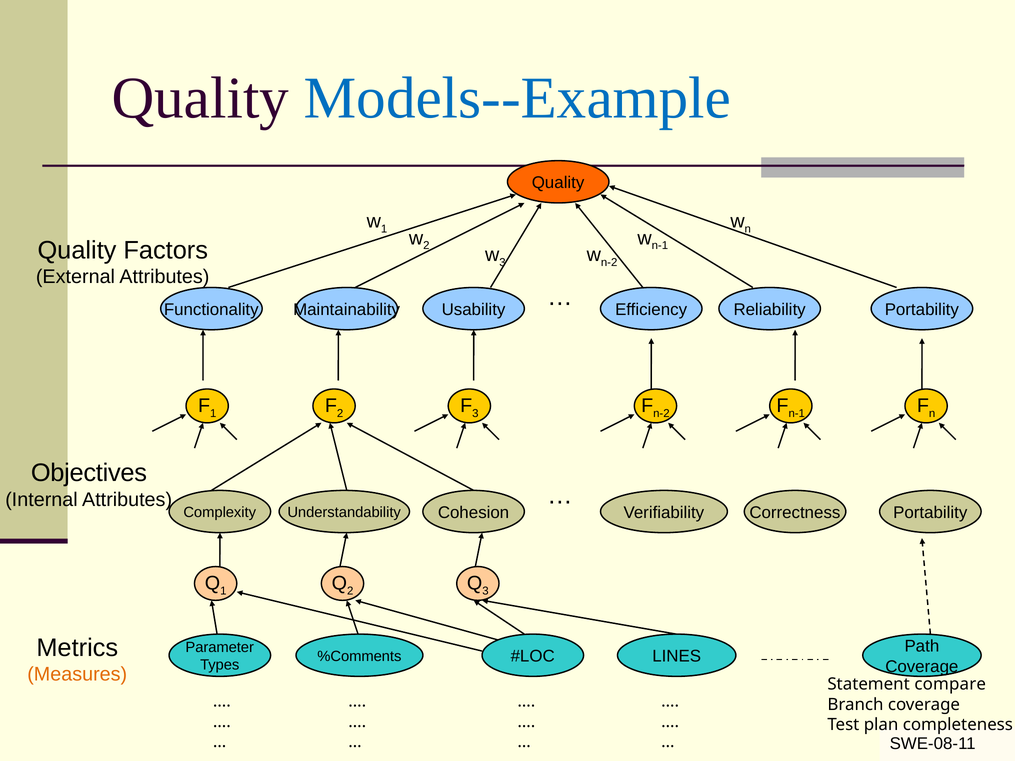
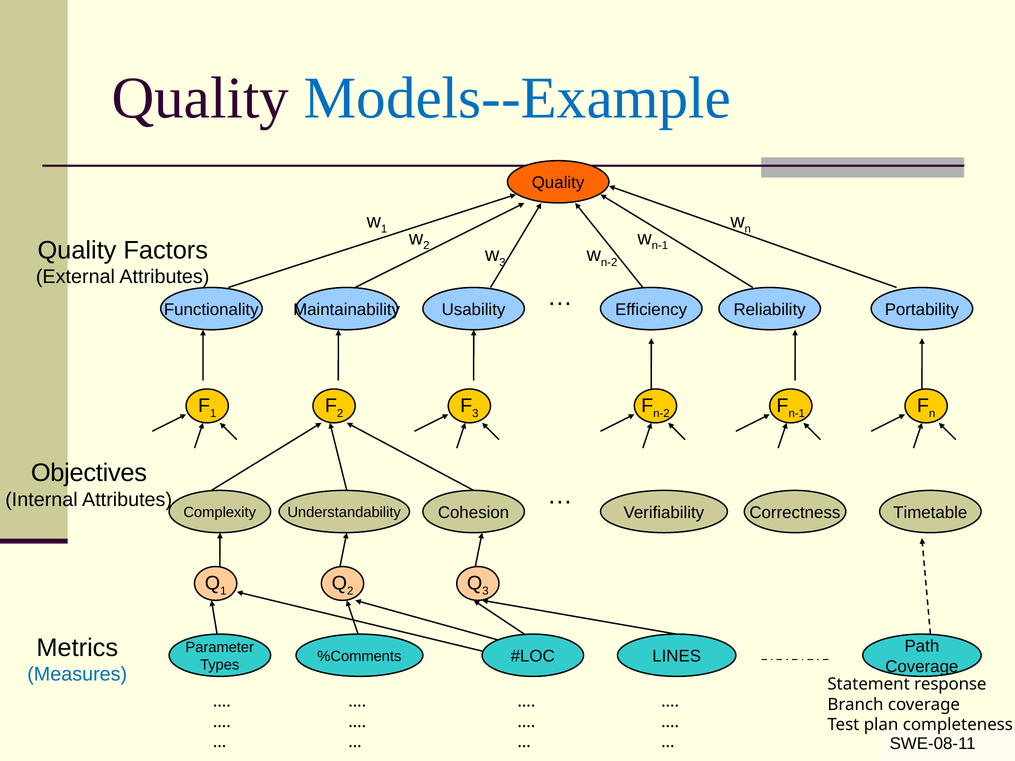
Cohesion Portability: Portability -> Timetable
Measures colour: orange -> blue
compare: compare -> response
